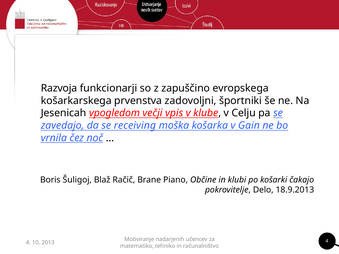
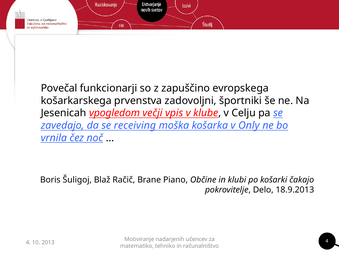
Razvoja: Razvoja -> Povečal
Gain: Gain -> Only
